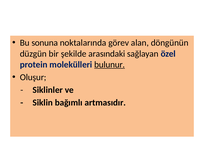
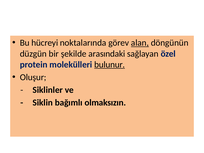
sonuna: sonuna -> hücreyi
alan underline: none -> present
artmasıdır: artmasıdır -> olmaksızın
